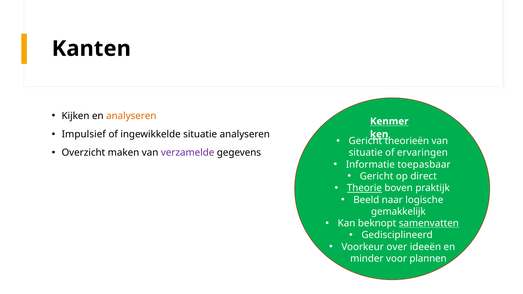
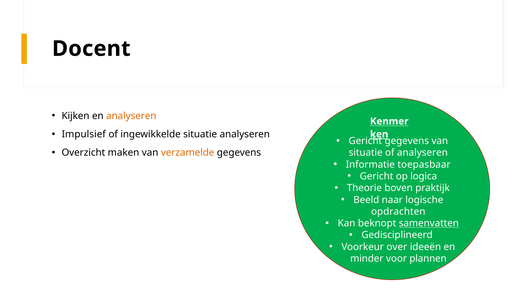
Kanten: Kanten -> Docent
Gericht theorieën: theorieën -> gegevens
verzamelde colour: purple -> orange
of ervaringen: ervaringen -> analyseren
direct: direct -> logica
Theorie underline: present -> none
gemakkelijk: gemakkelijk -> opdrachten
